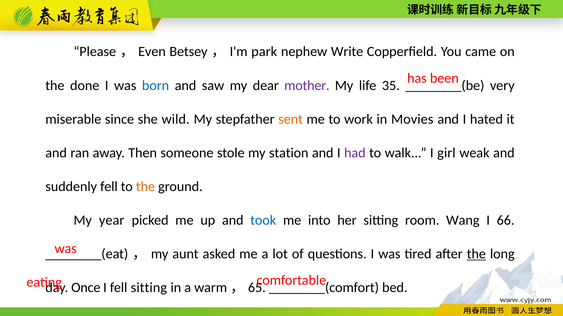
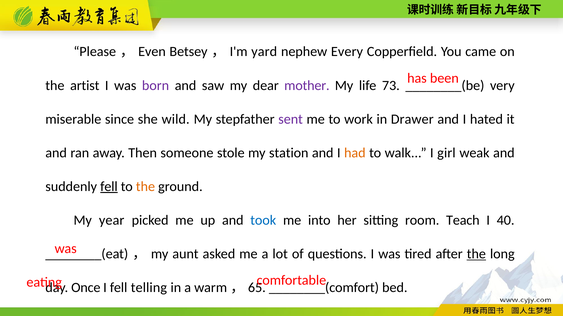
park: park -> yard
Write: Write -> Every
done: done -> artist
born colour: blue -> purple
35: 35 -> 73
sent colour: orange -> purple
Movies: Movies -> Drawer
had colour: purple -> orange
fell at (109, 187) underline: none -> present
Wang: Wang -> Teach
66: 66 -> 40
fell sitting: sitting -> telling
